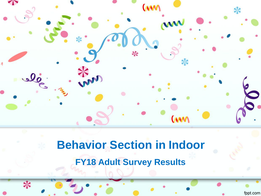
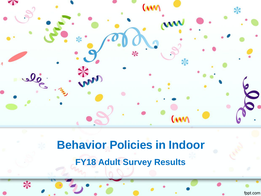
Section: Section -> Policies
